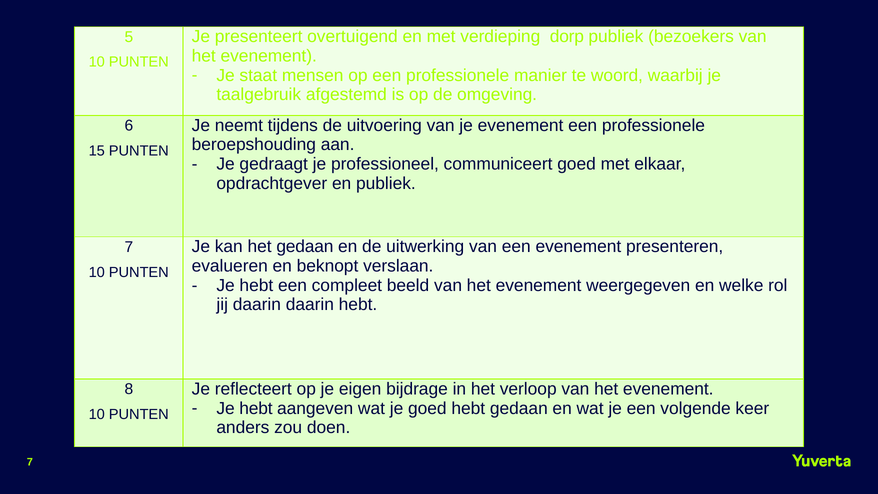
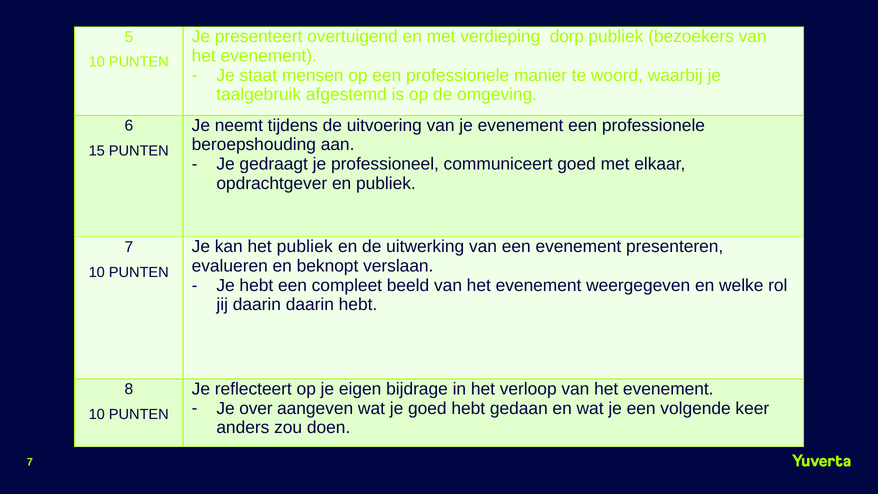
het gedaan: gedaan -> publiek
hebt at (256, 408): hebt -> over
